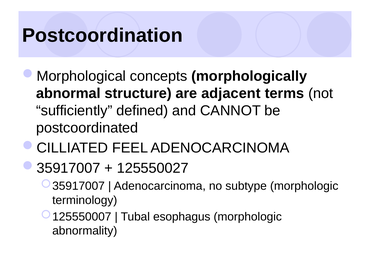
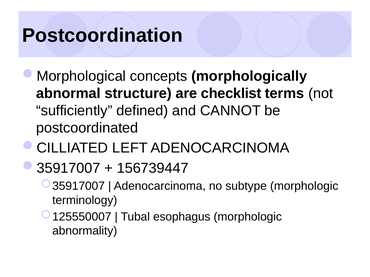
adjacent: adjacent -> checklist
FEEL: FEEL -> LEFT
125550027: 125550027 -> 156739447
